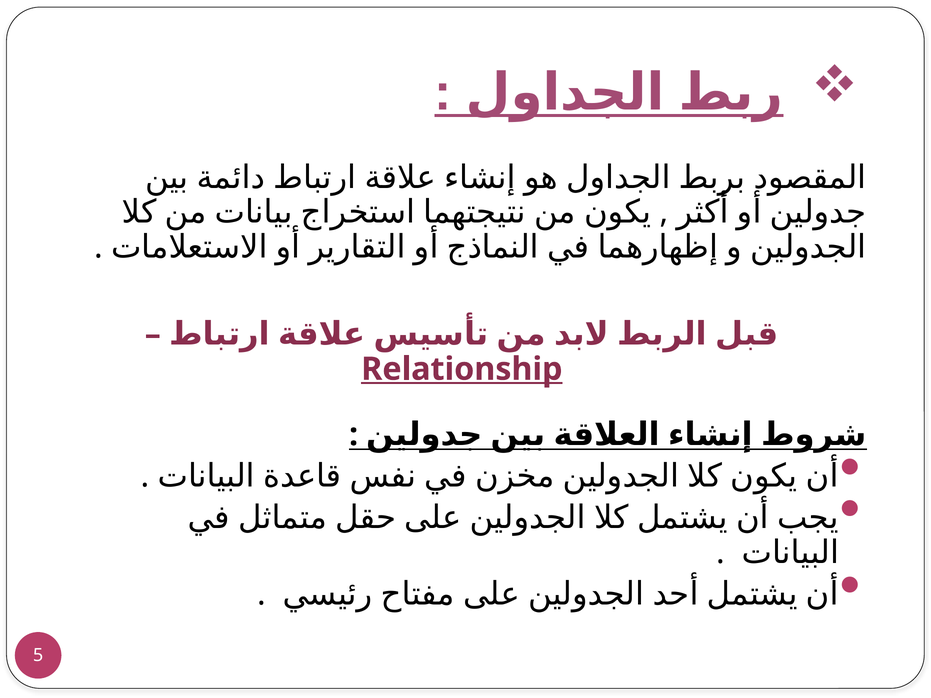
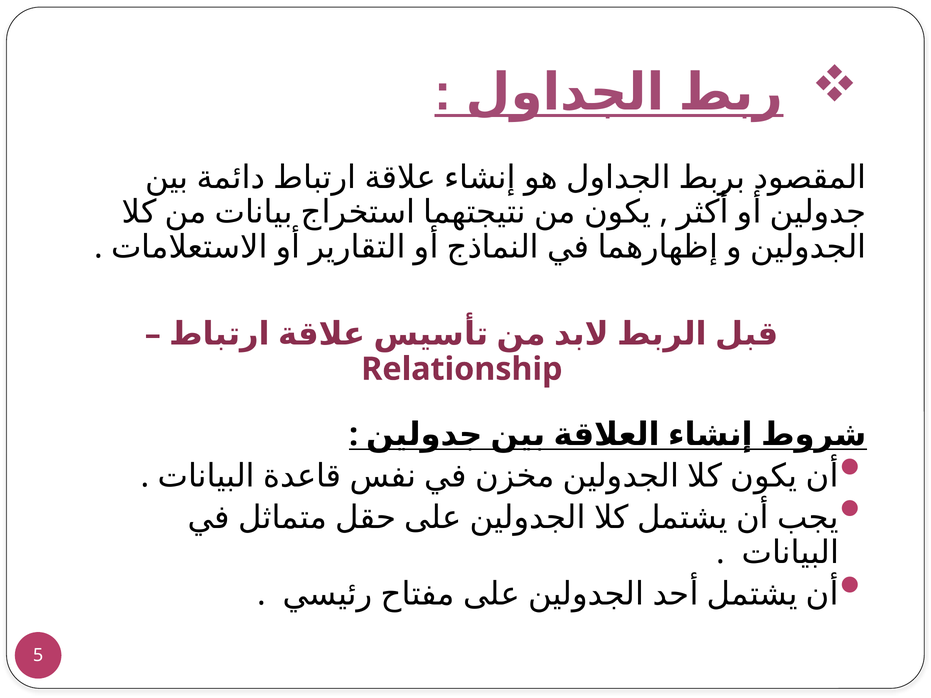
Relationship underline: present -> none
